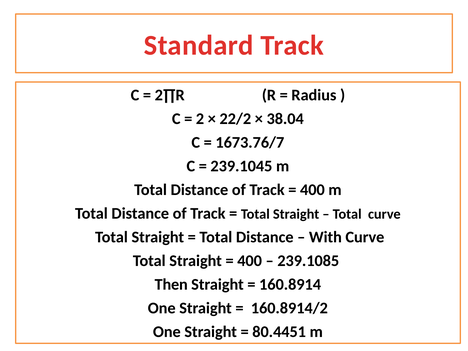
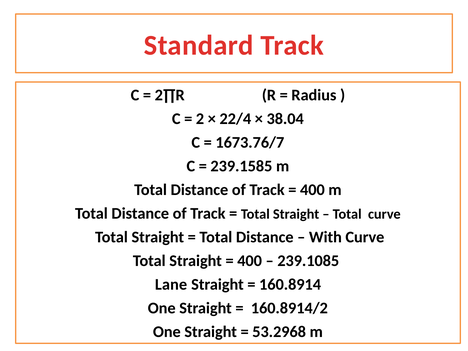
22/2: 22/2 -> 22/4
239.1045: 239.1045 -> 239.1585
Then: Then -> Lane
80.4451: 80.4451 -> 53.2968
